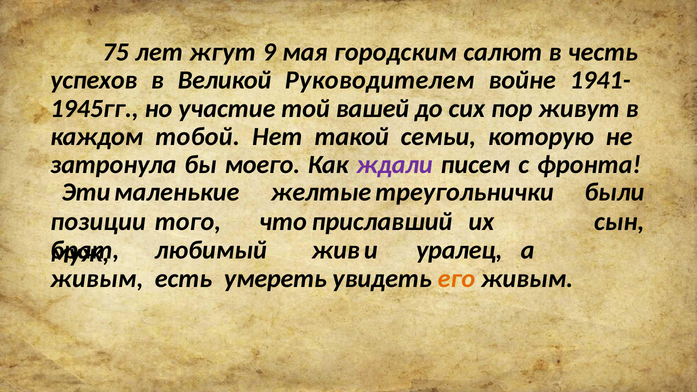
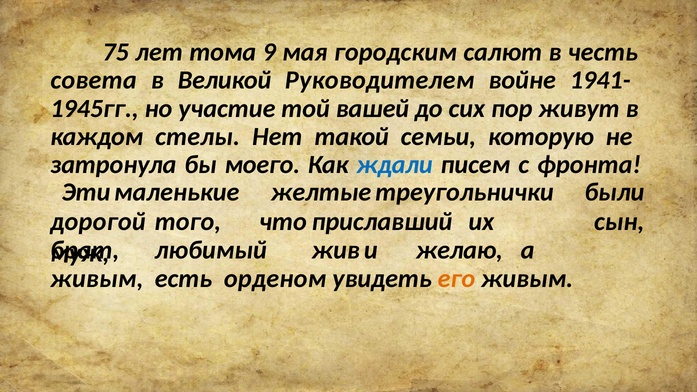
жгут: жгут -> тома
успехов: успехов -> совета
тобой: тобой -> стелы
ждали colour: purple -> blue
позиции: позиции -> дорогой
уралец: уралец -> желаю
умереть: умереть -> орденом
